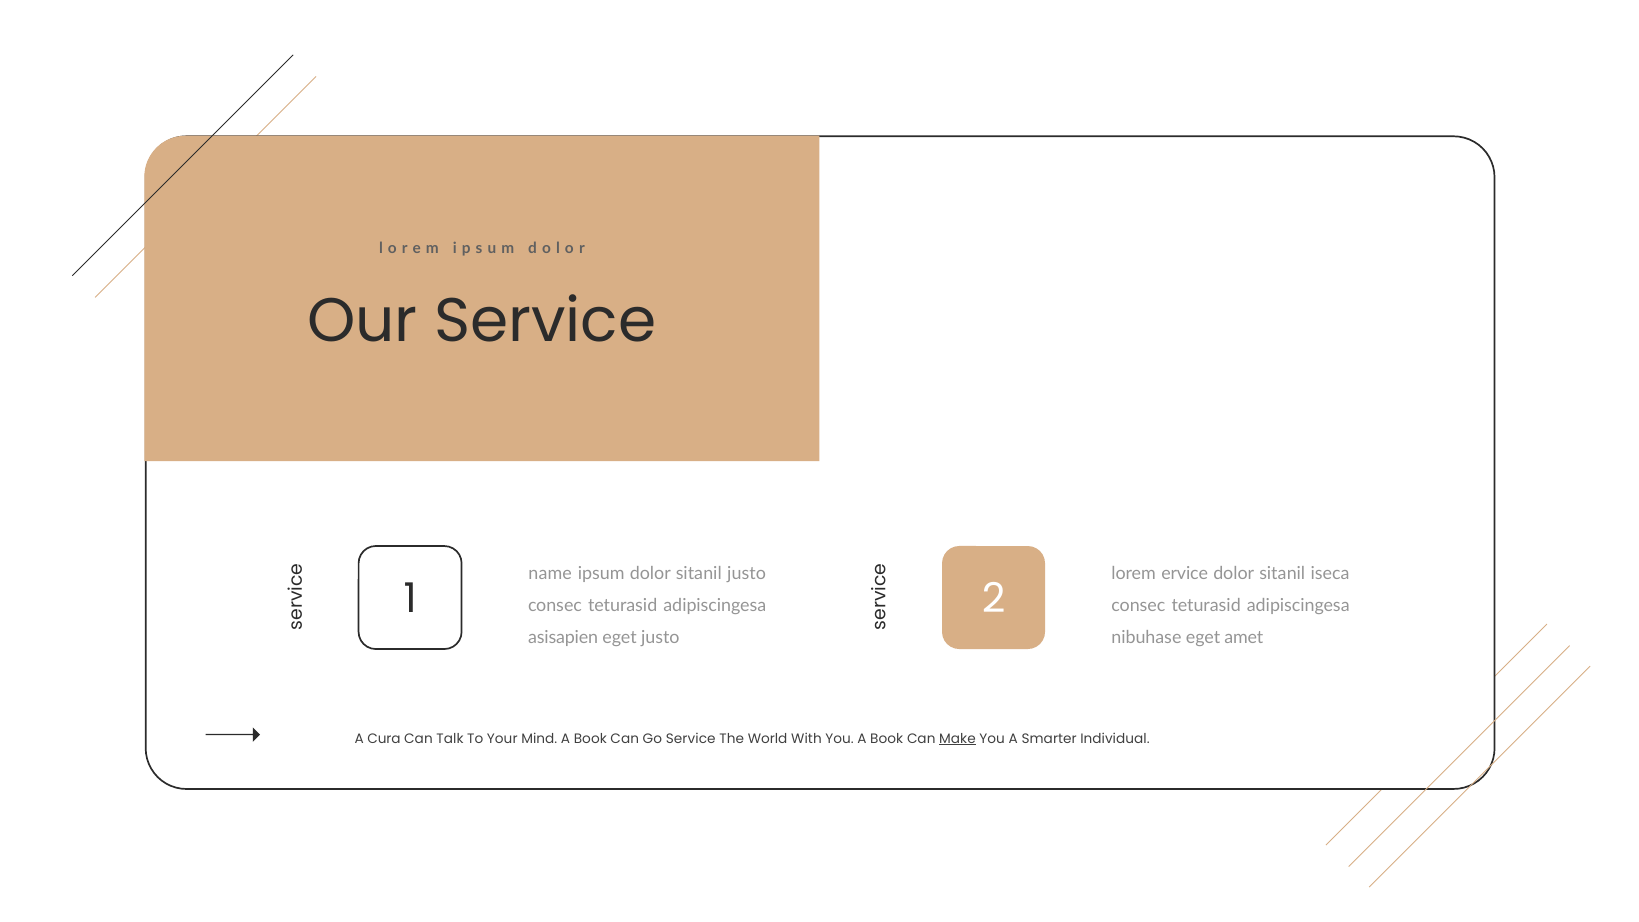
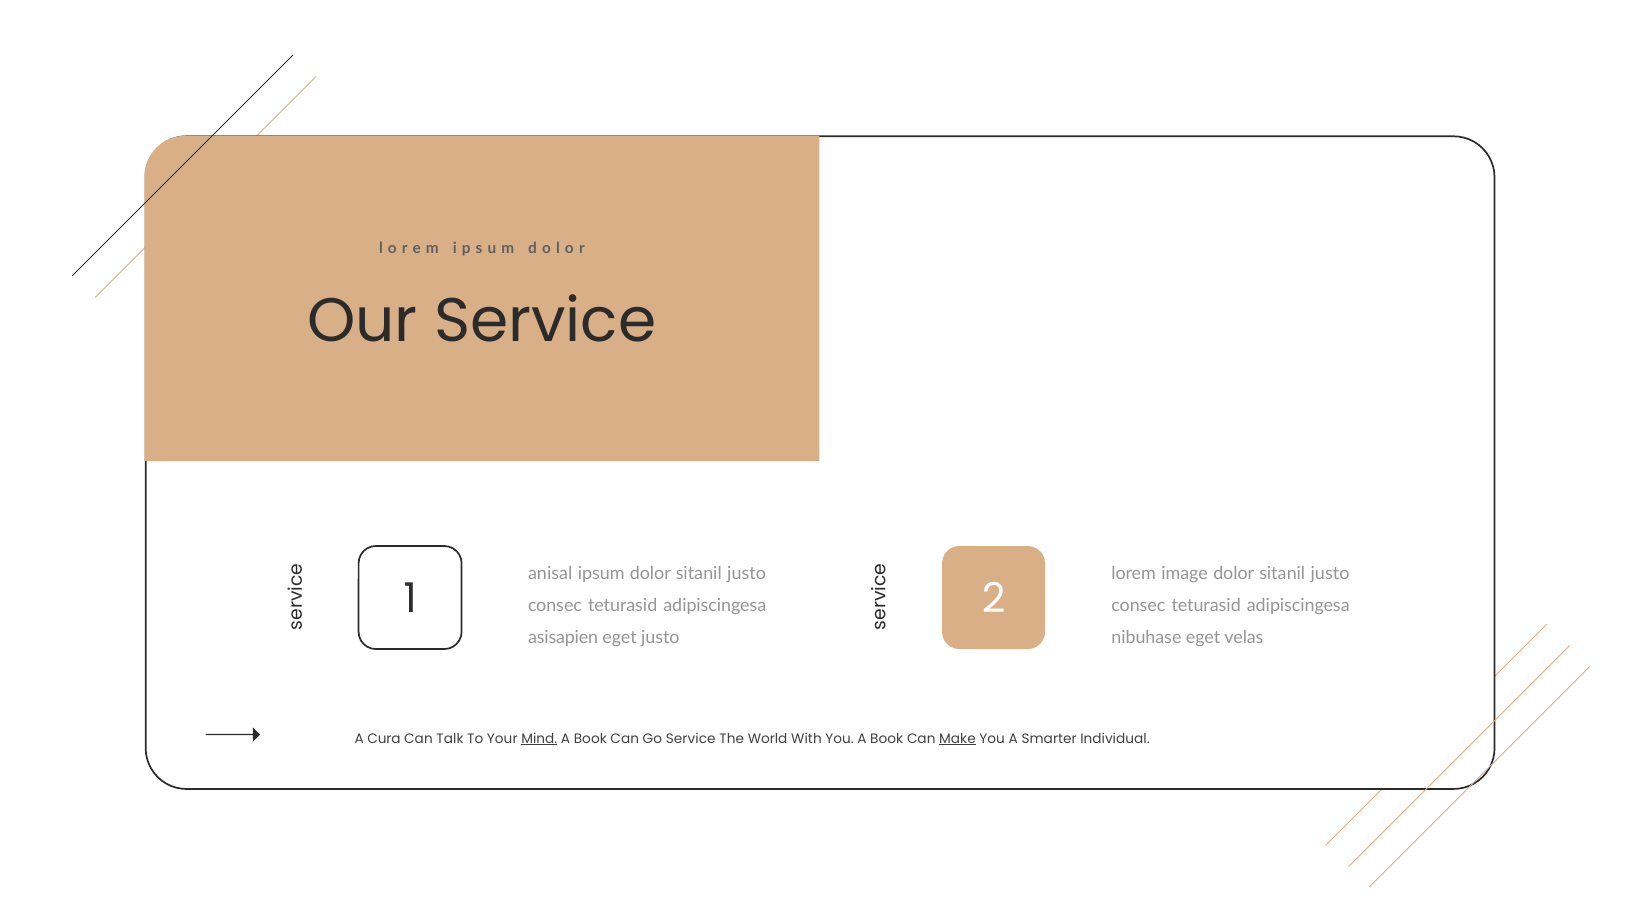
name: name -> anisal
ervice: ervice -> image
iseca at (1330, 573): iseca -> justo
amet: amet -> velas
Mind underline: none -> present
